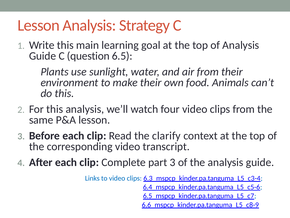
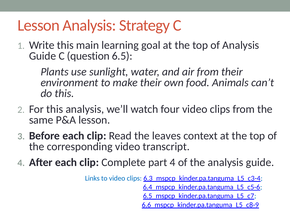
clarify: clarify -> leaves
part 3: 3 -> 4
